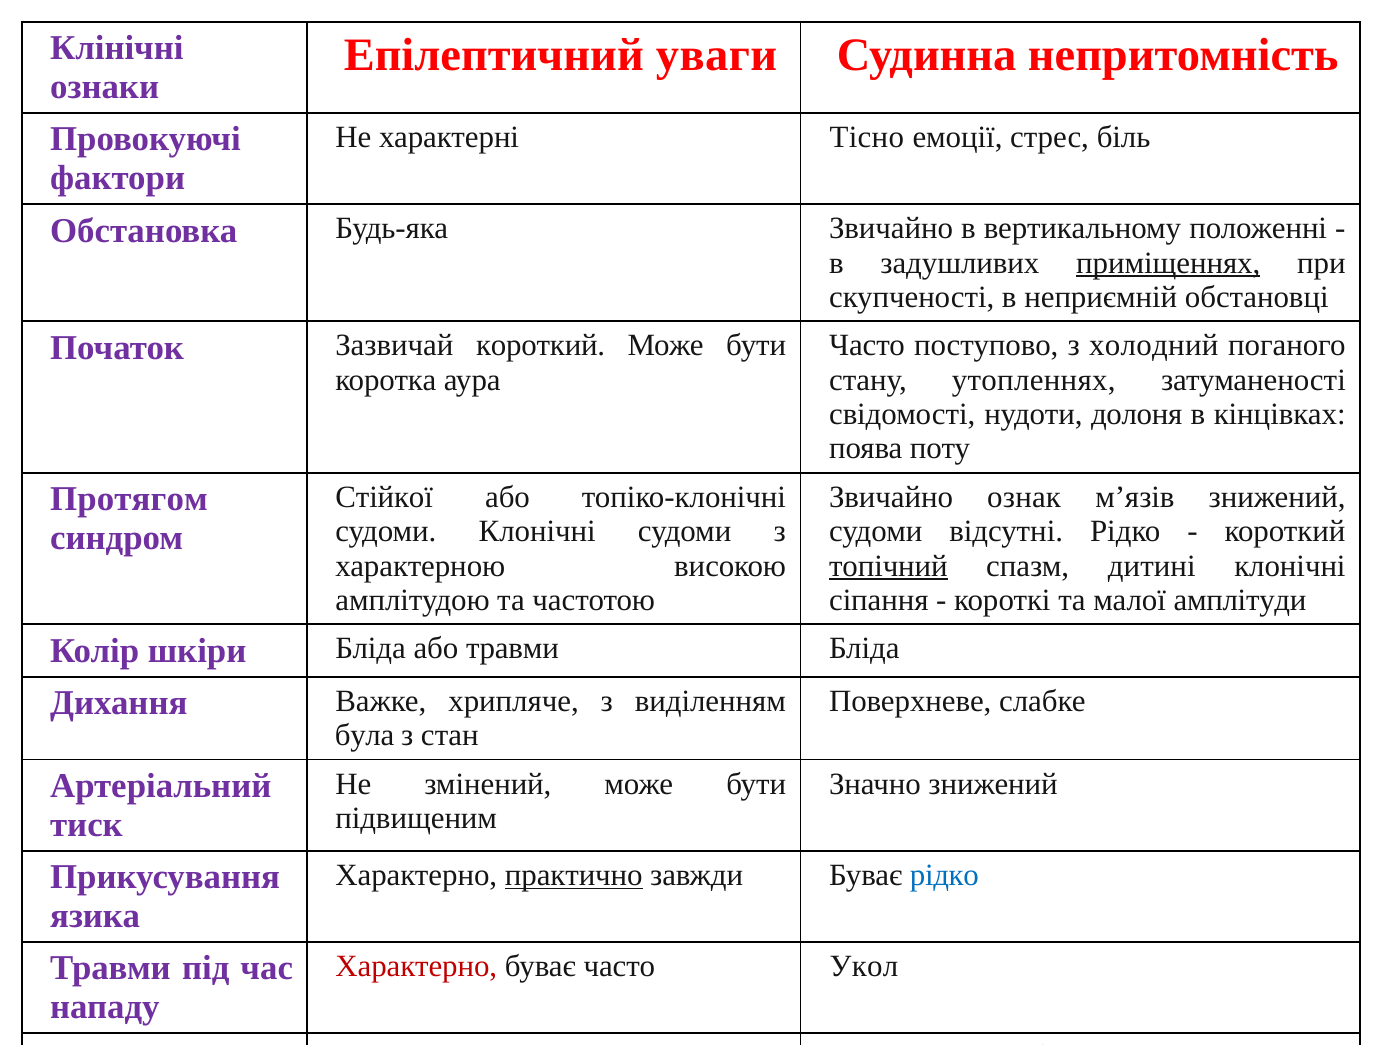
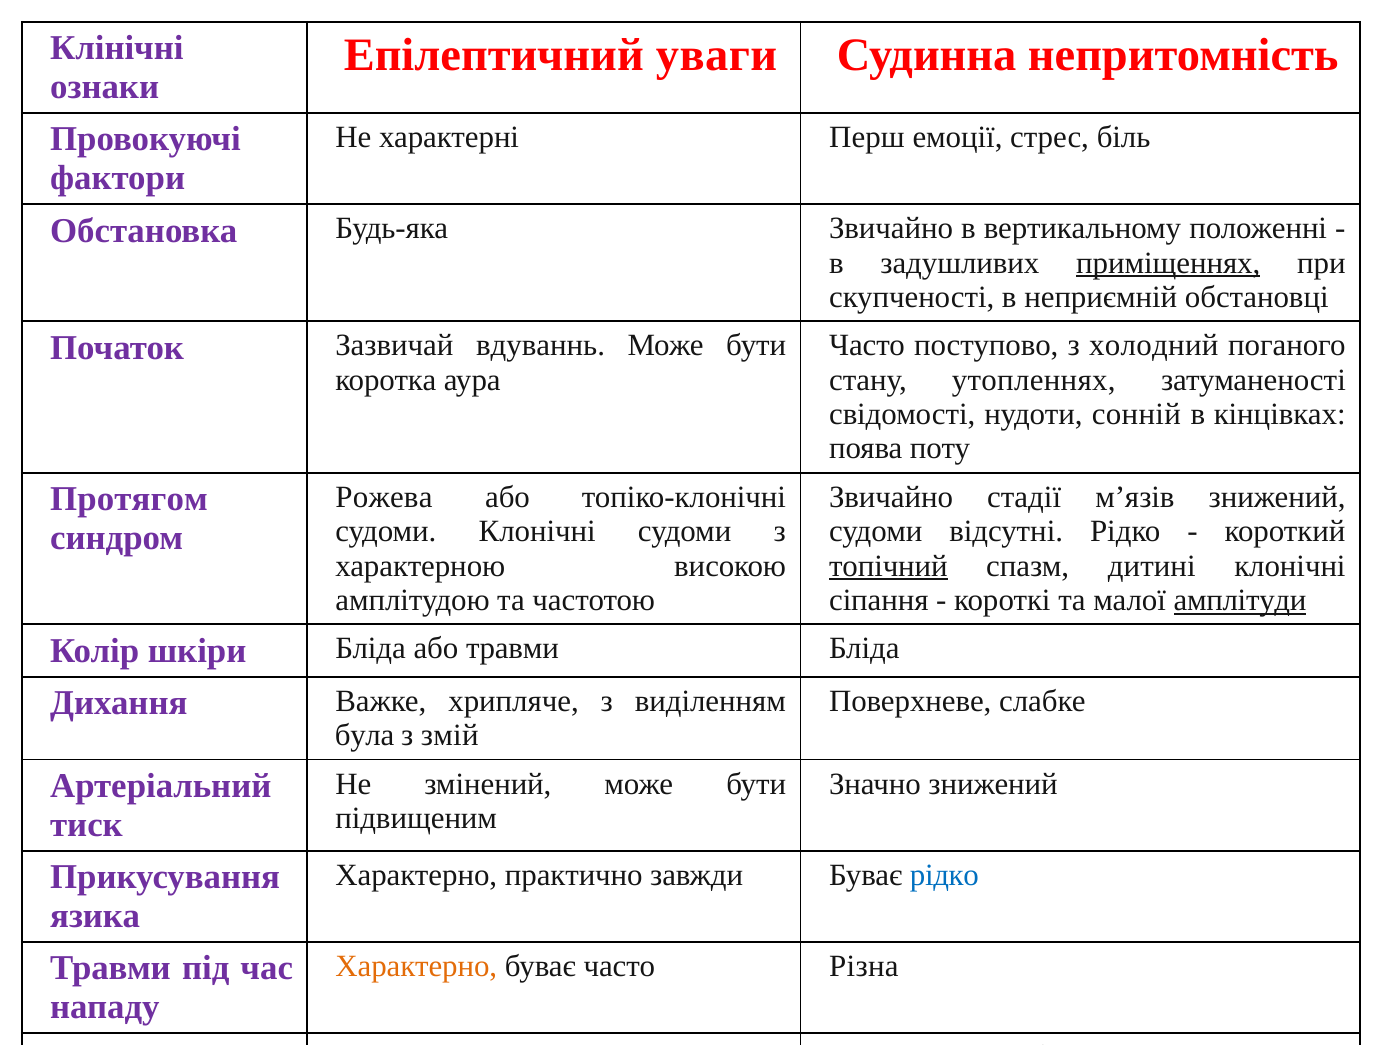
Тісно: Тісно -> Перш
Зазвичай короткий: короткий -> вдуваннь
долоня: долоня -> сонній
Стійкої: Стійкої -> Рожева
ознак: ознак -> стадії
амплітуди underline: none -> present
стан: стан -> змій
практично underline: present -> none
Характерно at (416, 966) colour: red -> orange
Укол: Укол -> Різна
